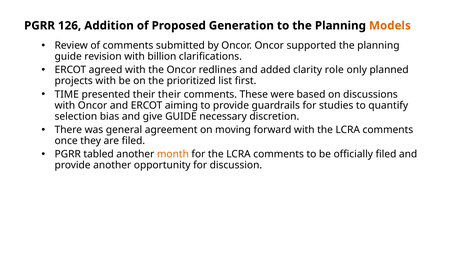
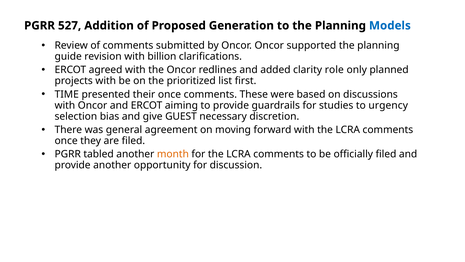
126: 126 -> 527
Models colour: orange -> blue
their their: their -> once
quantify: quantify -> urgency
give GUIDE: GUIDE -> GUEST
